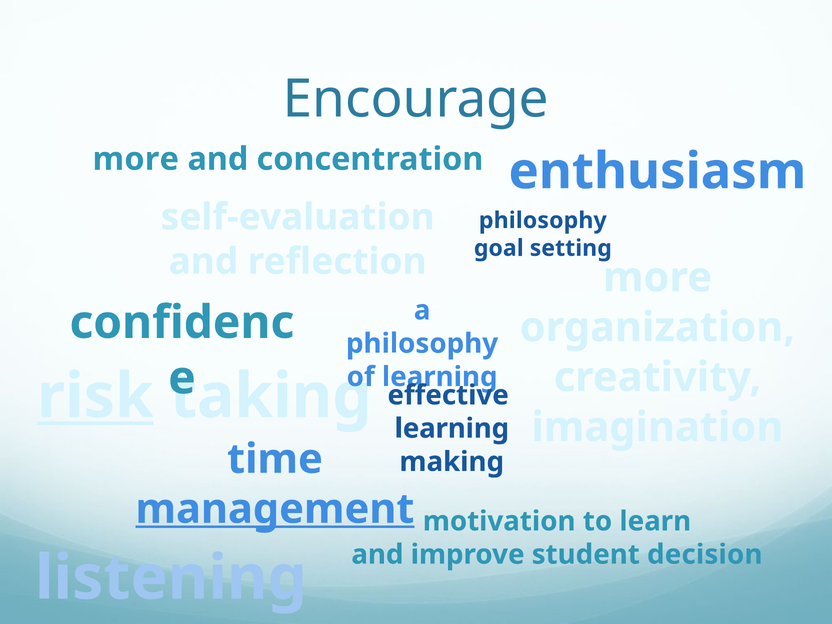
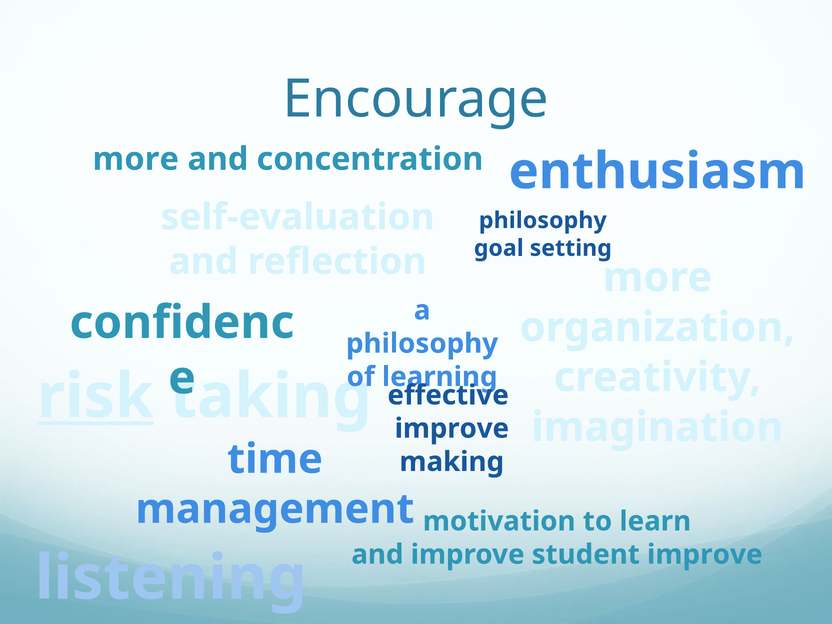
learning at (452, 429): learning -> improve
management underline: present -> none
student decision: decision -> improve
